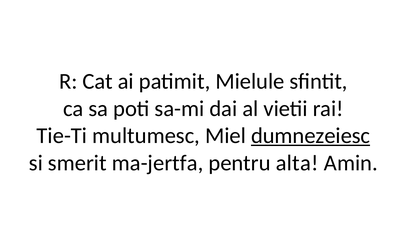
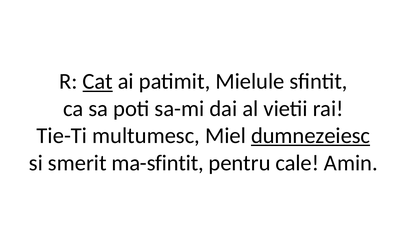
Cat underline: none -> present
ma-jertfa: ma-jertfa -> ma-sfintit
alta: alta -> cale
